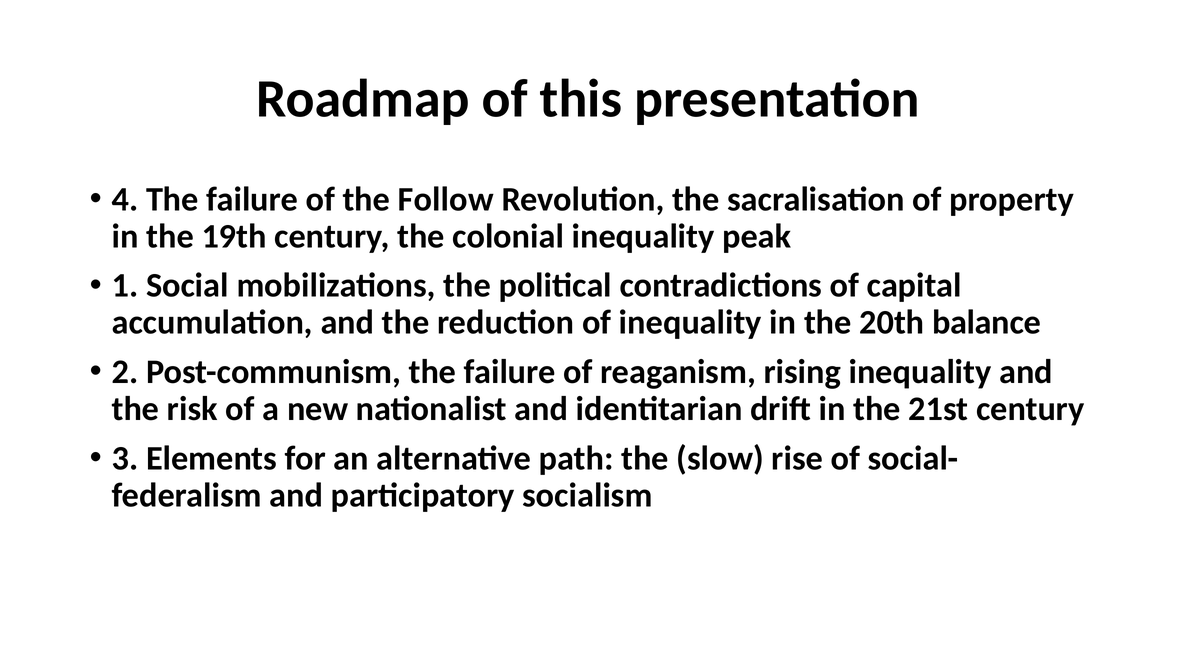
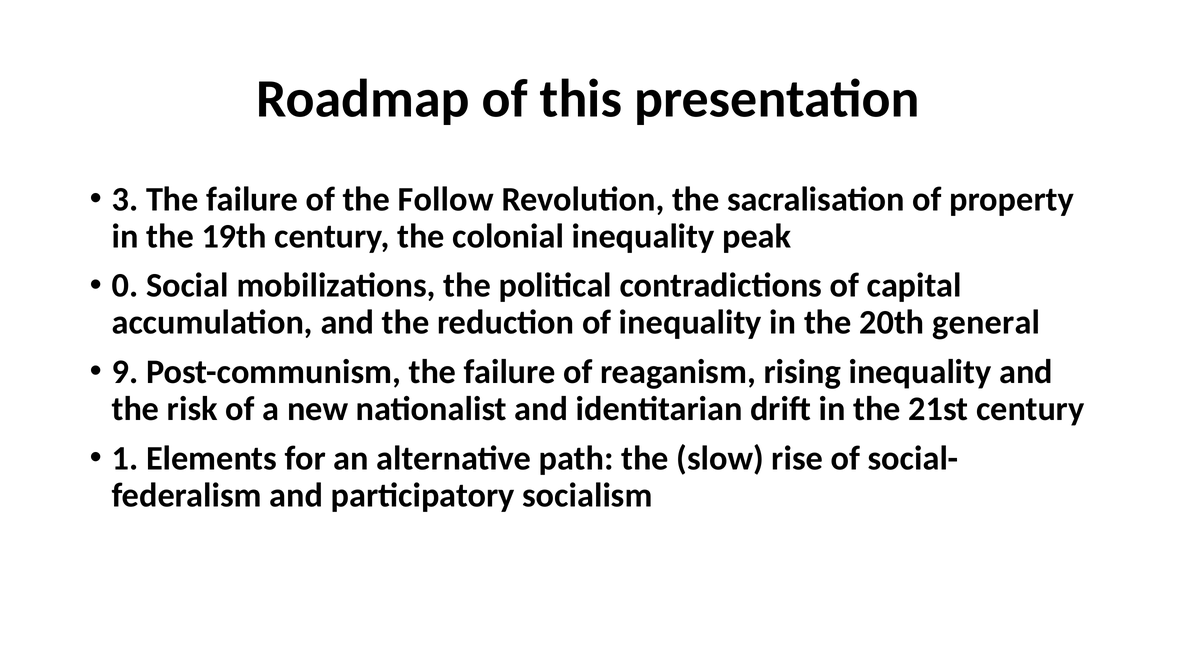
4: 4 -> 3
1: 1 -> 0
balance: balance -> general
2: 2 -> 9
3: 3 -> 1
